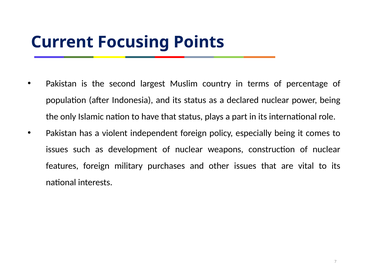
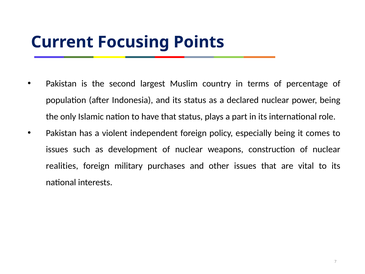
features: features -> realities
